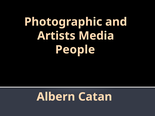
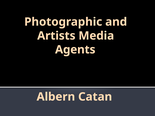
People: People -> Agents
